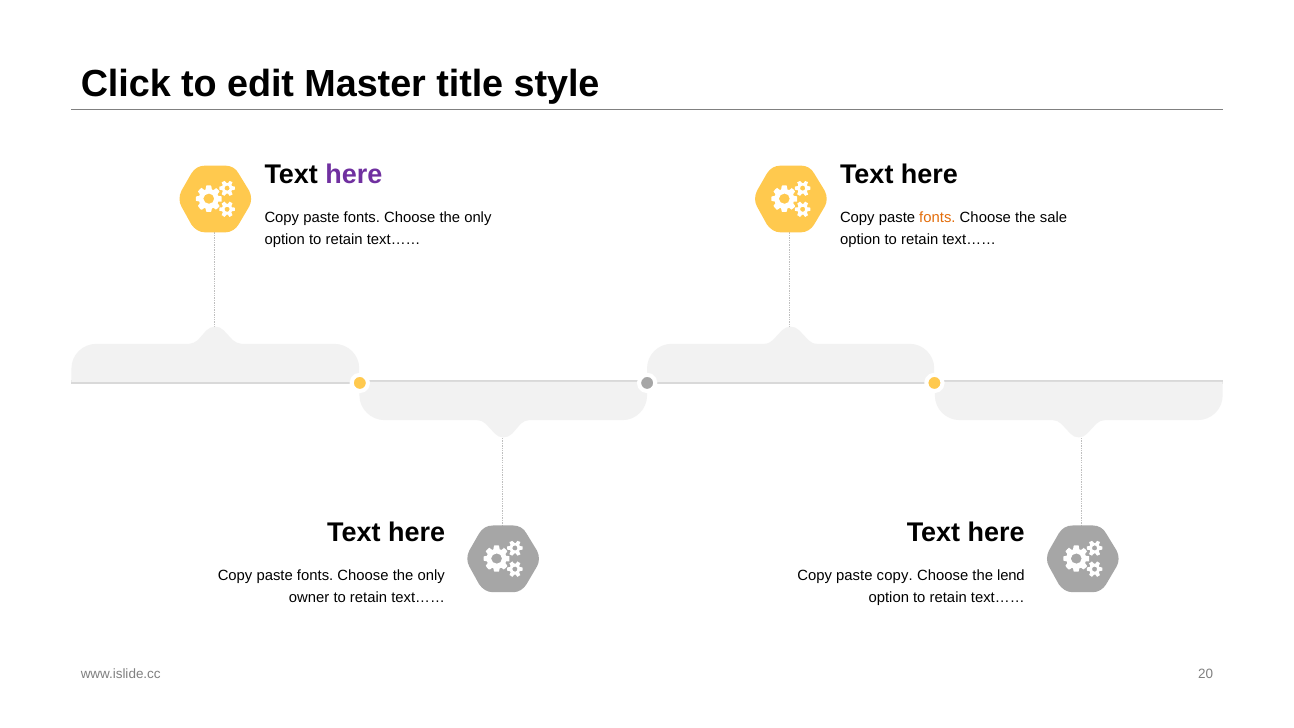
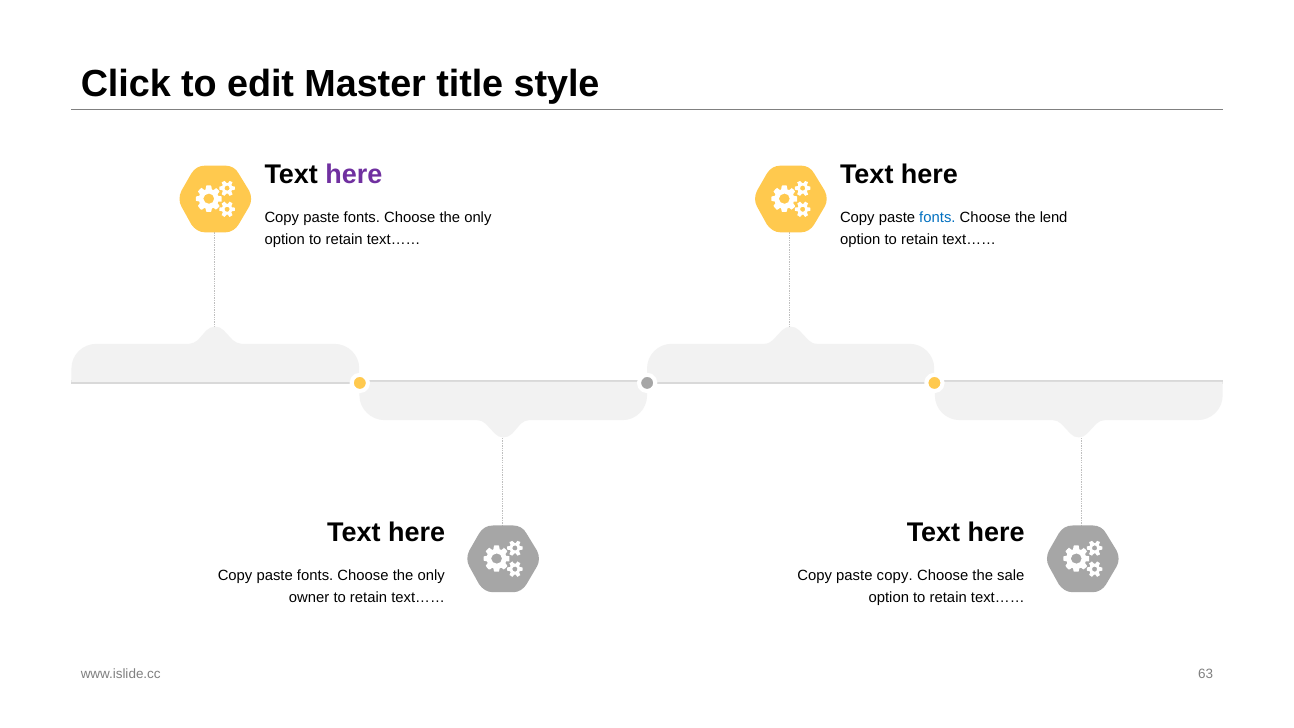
fonts at (937, 218) colour: orange -> blue
sale: sale -> lend
lend: lend -> sale
20: 20 -> 63
